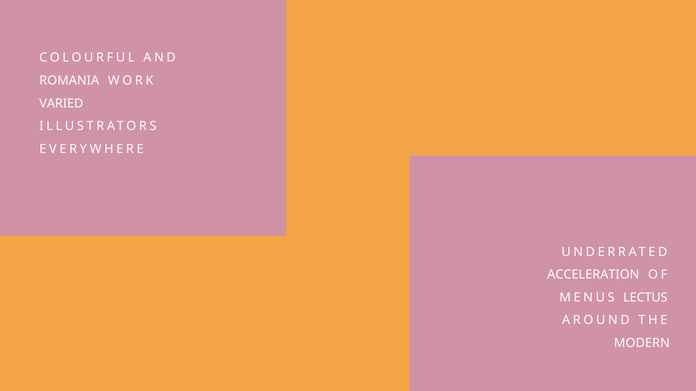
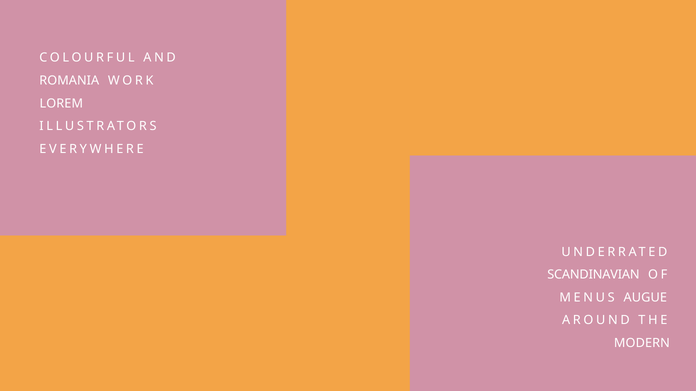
VARIED: VARIED -> LOREM
ACCELERATION: ACCELERATION -> SCANDINAVIAN
LECTUS: LECTUS -> AUGUE
